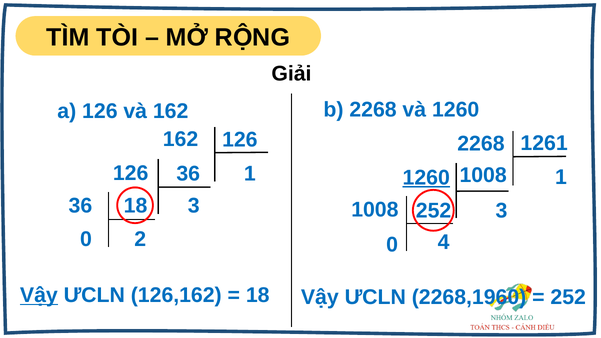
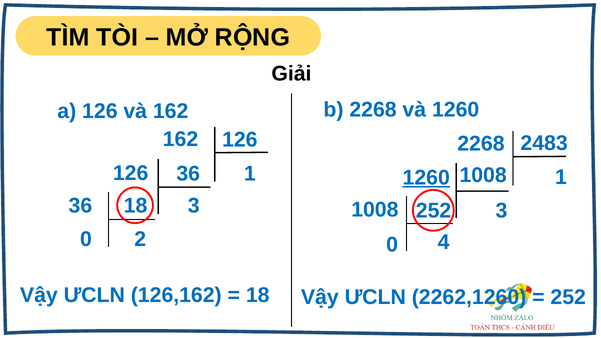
1261: 1261 -> 2483
Vậy at (39, 295) underline: present -> none
2268,1960: 2268,1960 -> 2262,1260
